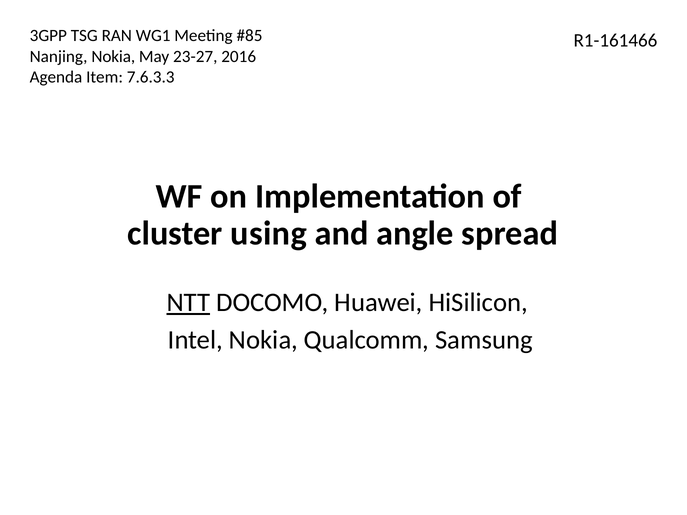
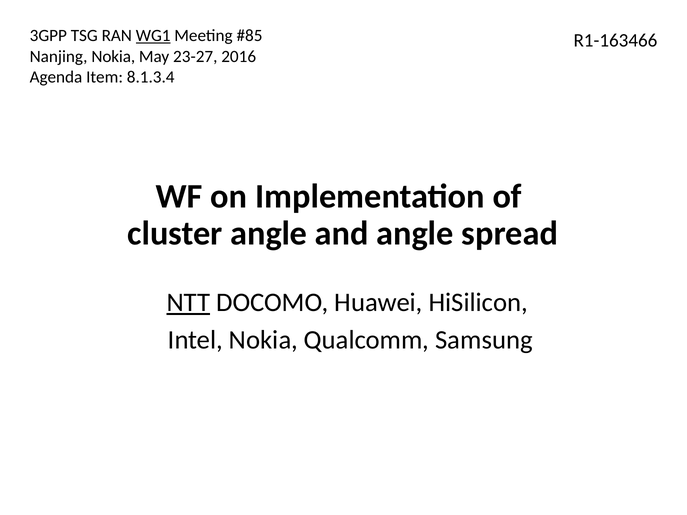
WG1 underline: none -> present
R1-161466: R1-161466 -> R1-163466
7.6.3.3: 7.6.3.3 -> 8.1.3.4
cluster using: using -> angle
